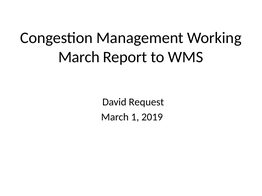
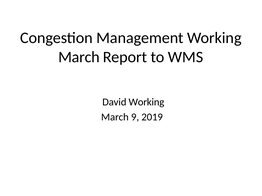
David Request: Request -> Working
1: 1 -> 9
